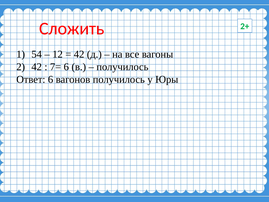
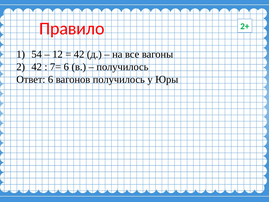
Сложить: Сложить -> Правило
